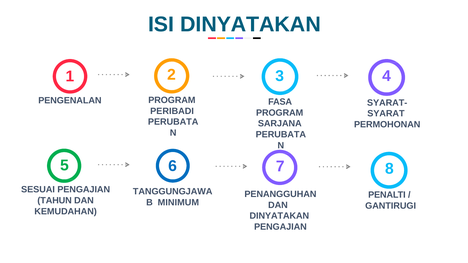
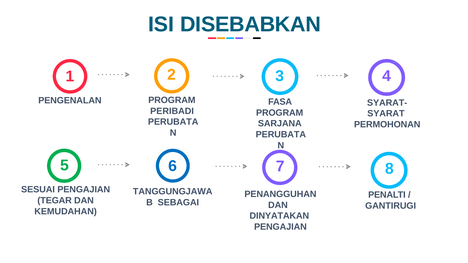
ISI DINYATAKAN: DINYATAKAN -> DISEBABKAN
TAHUN: TAHUN -> TEGAR
MINIMUM: MINIMUM -> SEBAGAI
